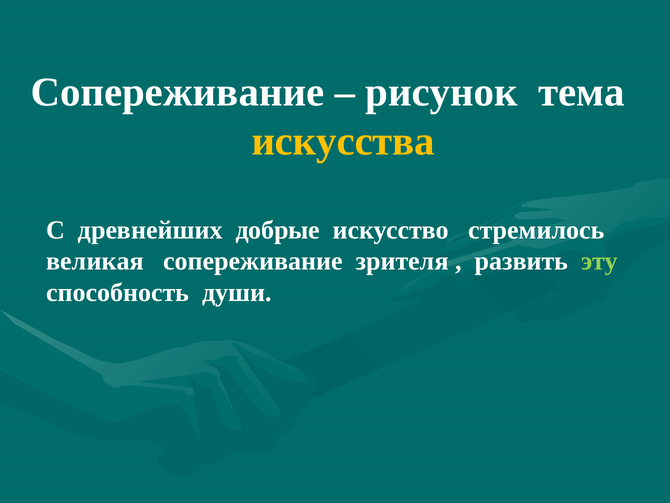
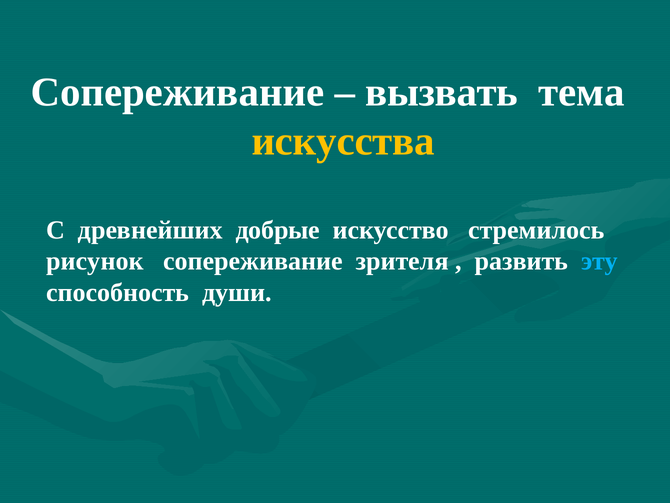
рисунок: рисунок -> вызвать
великая: великая -> рисунок
эту colour: light green -> light blue
